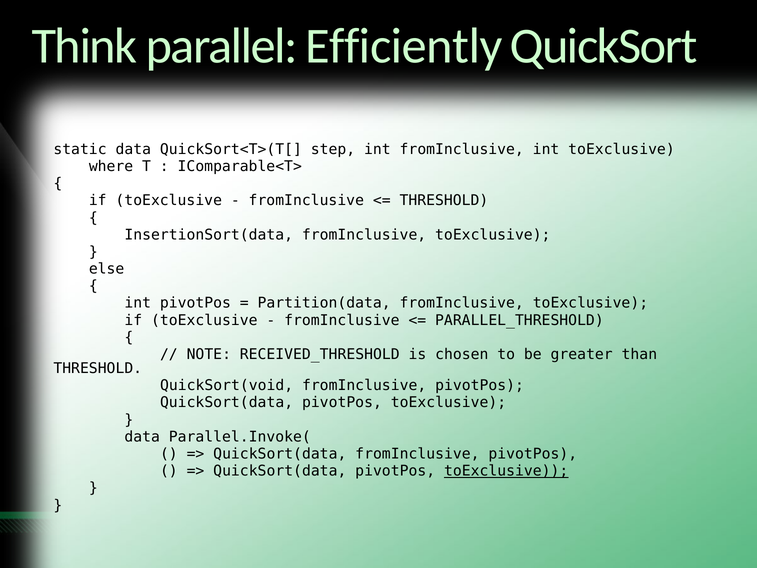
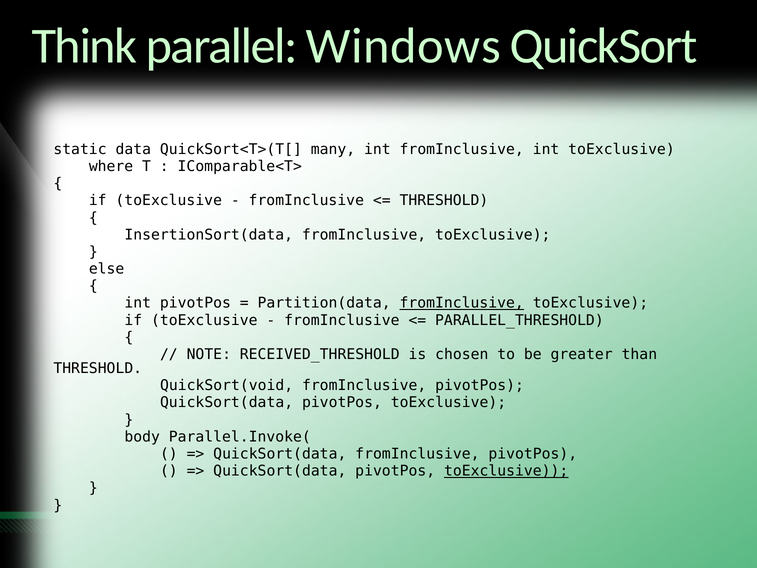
Efficiently: Efficiently -> Windows
step: step -> many
fromInclusive at (462, 303) underline: none -> present
data at (142, 437): data -> body
